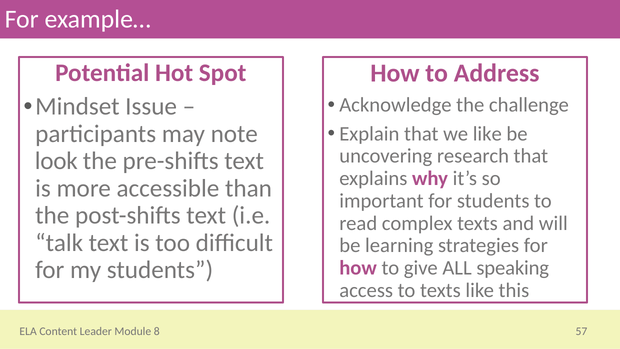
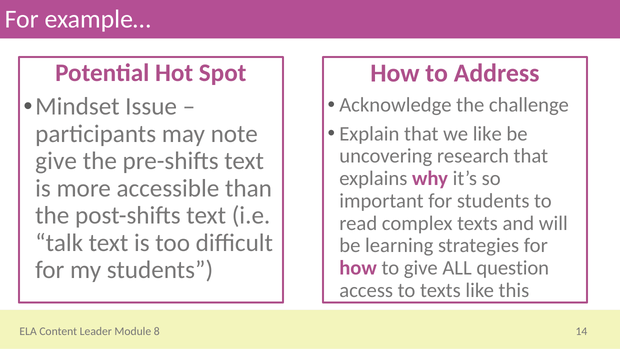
look at (56, 161): look -> give
speaking: speaking -> question
57: 57 -> 14
